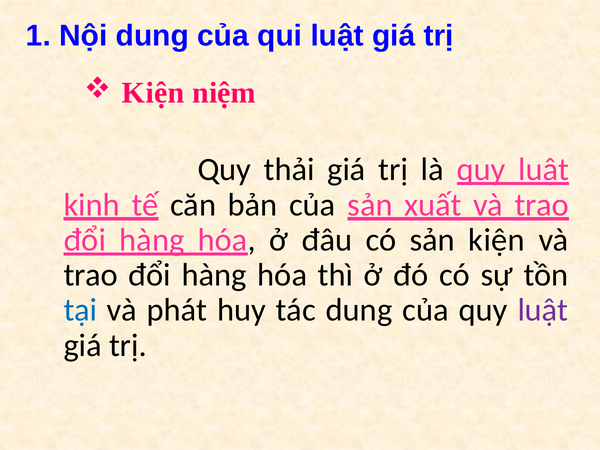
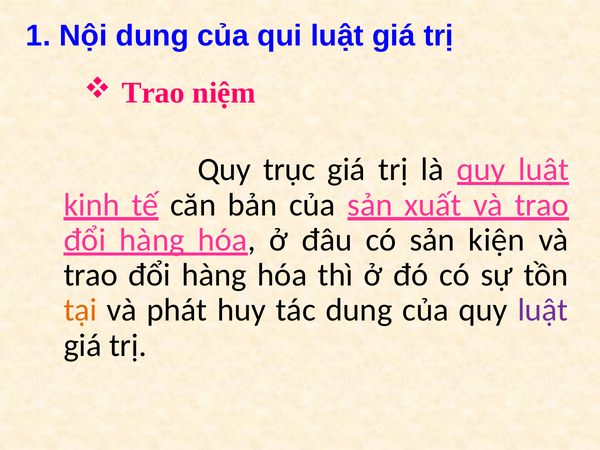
Kiện at (153, 93): Kiện -> Trao
thải: thải -> trục
tại colour: blue -> orange
